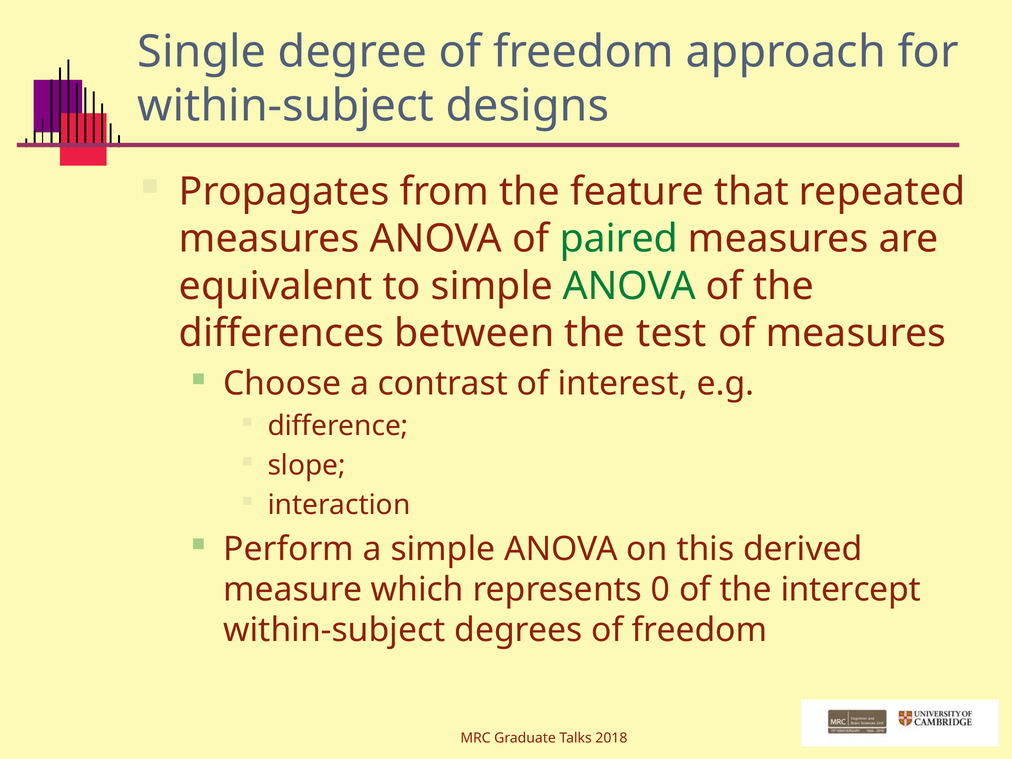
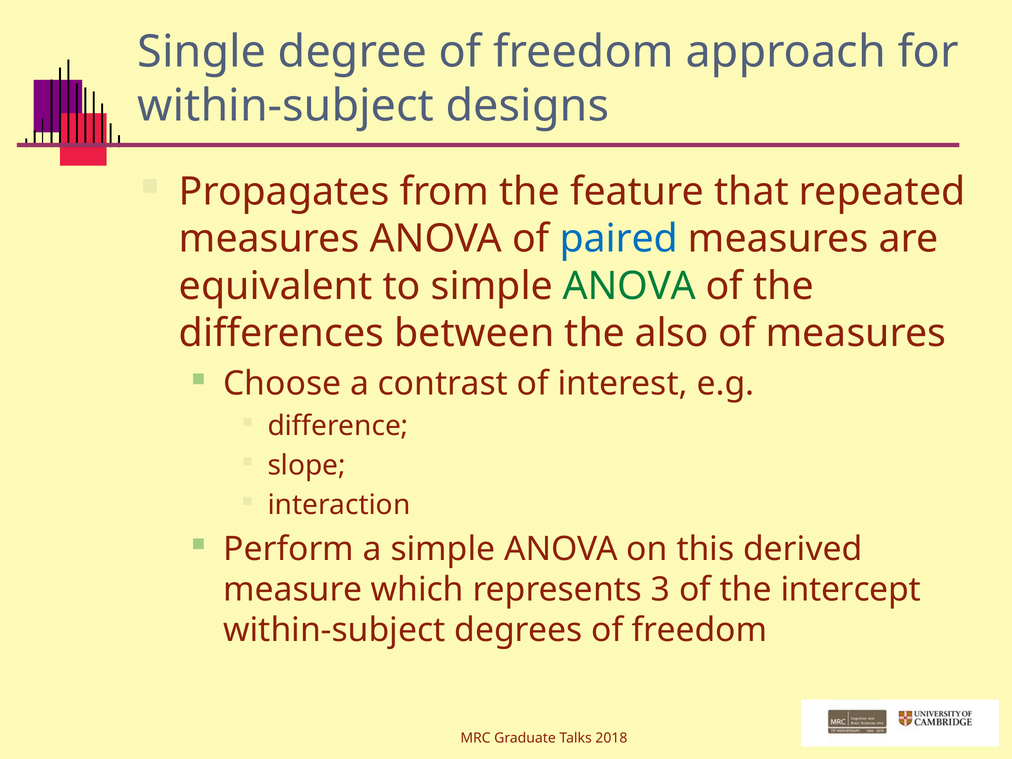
paired colour: green -> blue
test: test -> also
0: 0 -> 3
